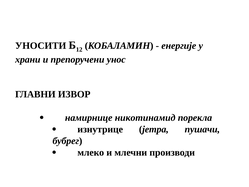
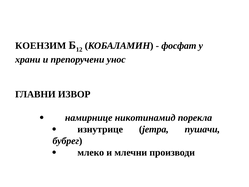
УНОСИТИ: УНОСИТИ -> КОЕНЗИМ
енергије: енергије -> фосфат
